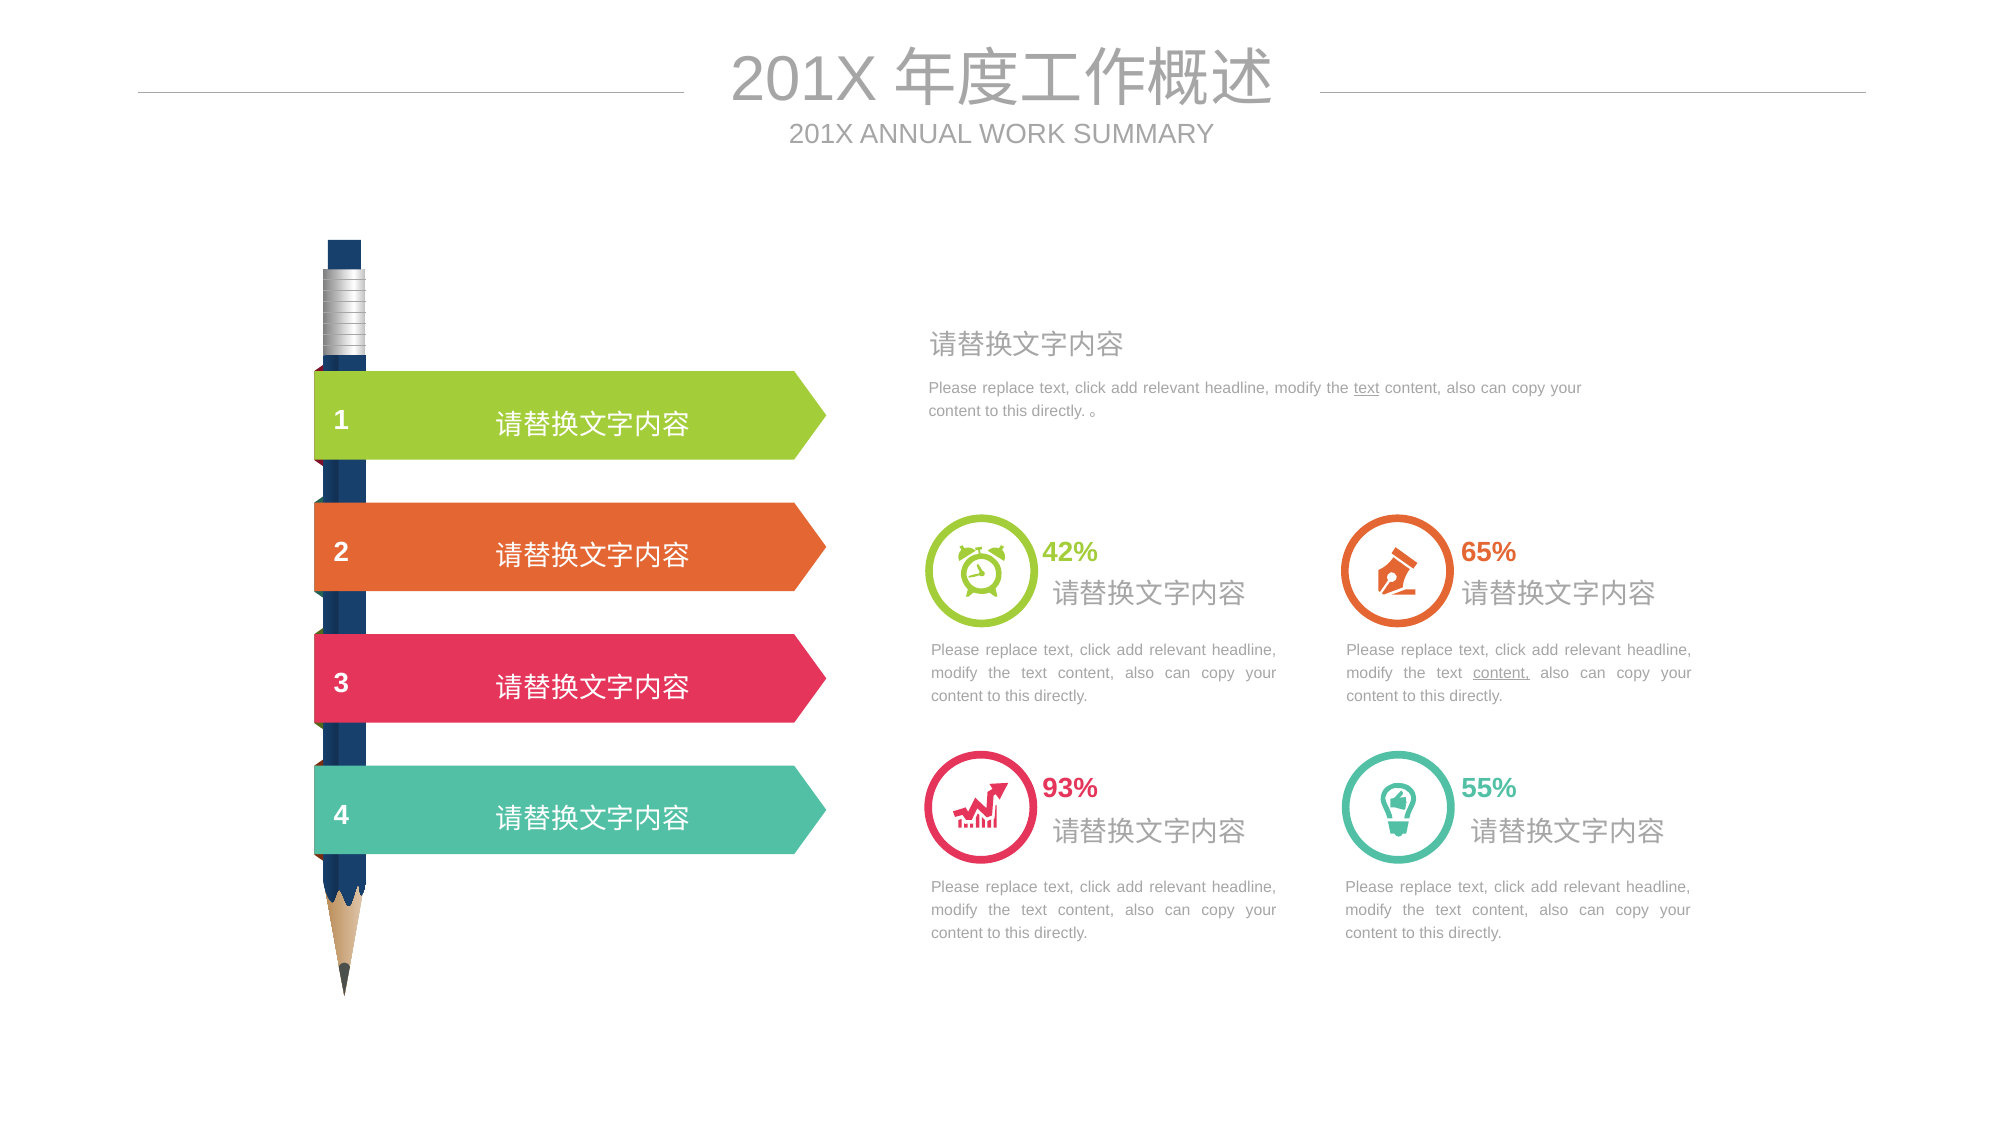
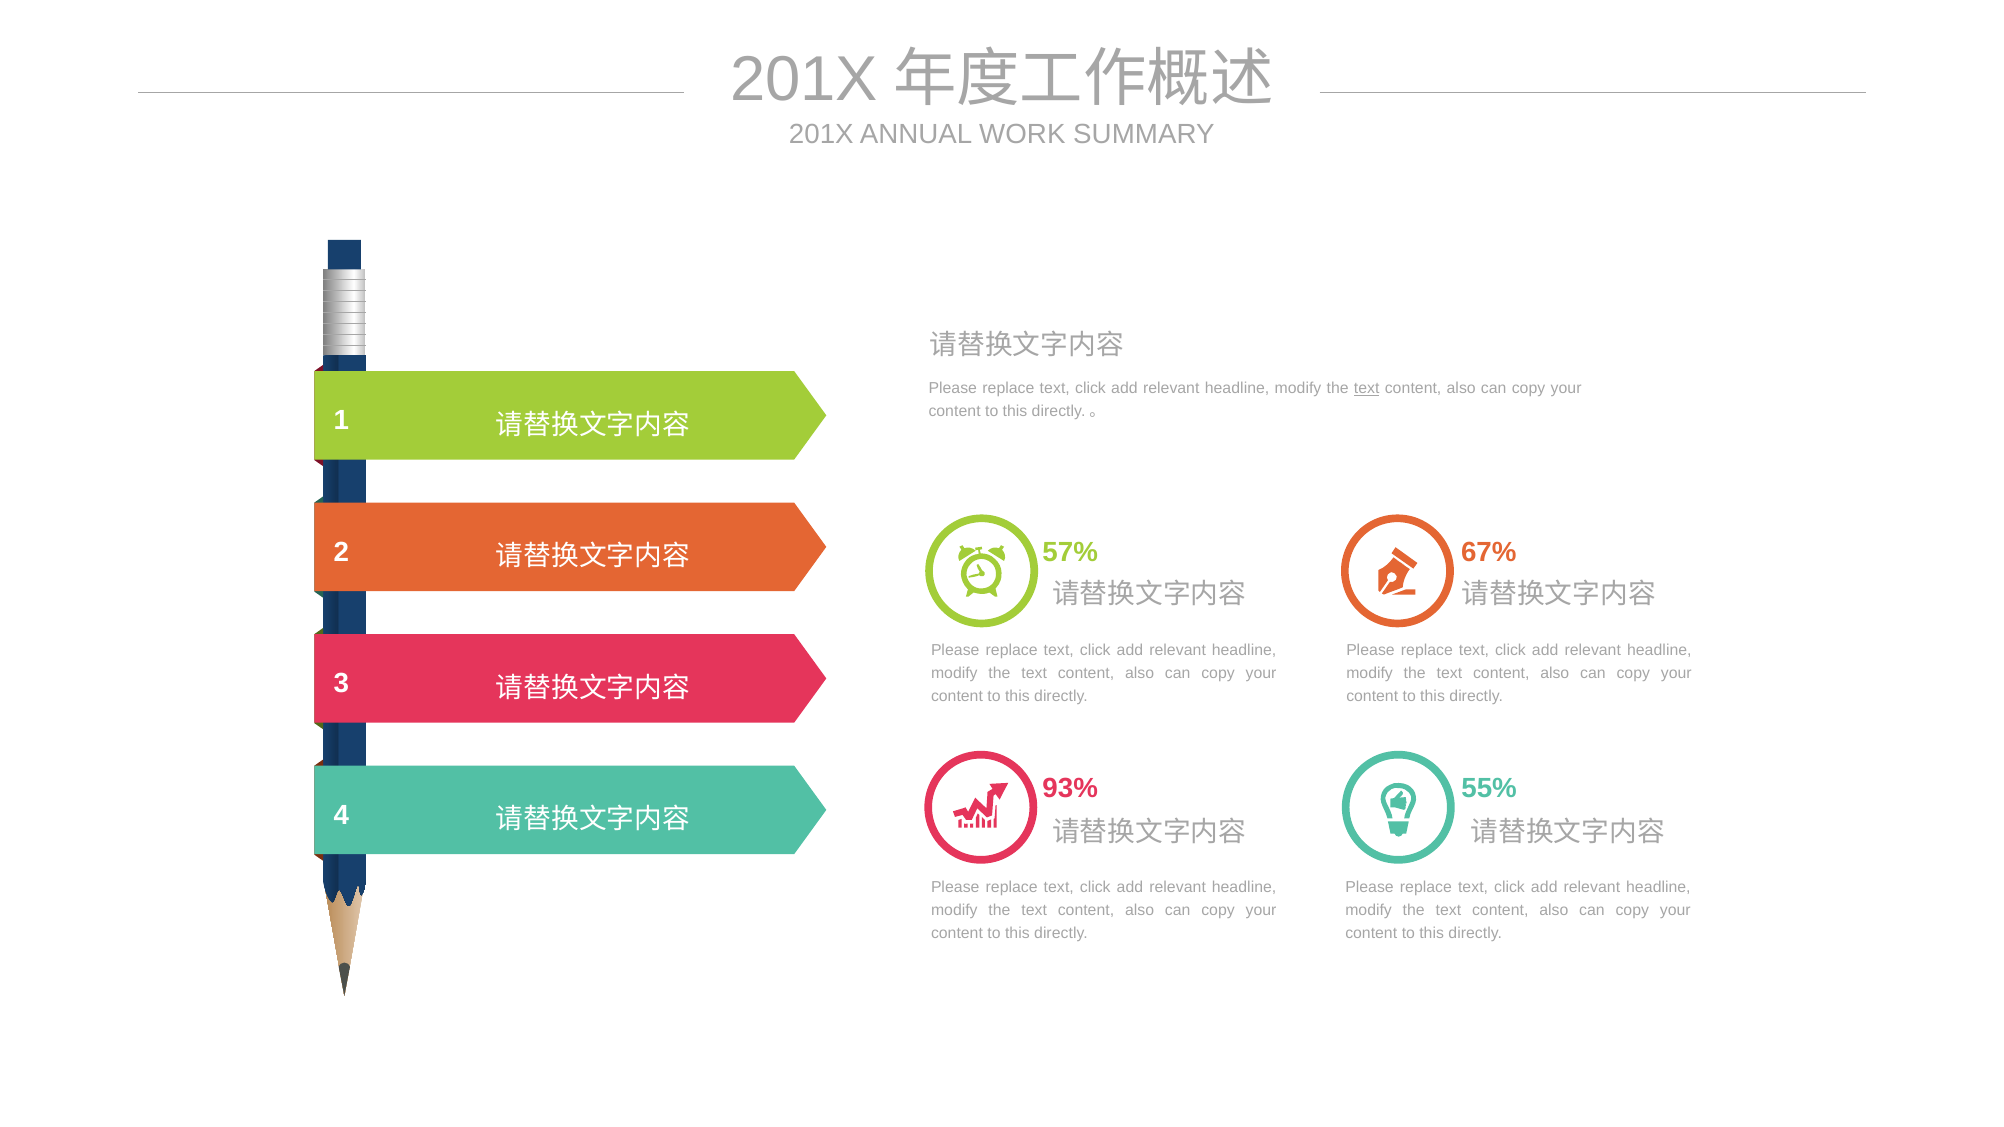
42%: 42% -> 57%
65%: 65% -> 67%
content at (1501, 673) underline: present -> none
